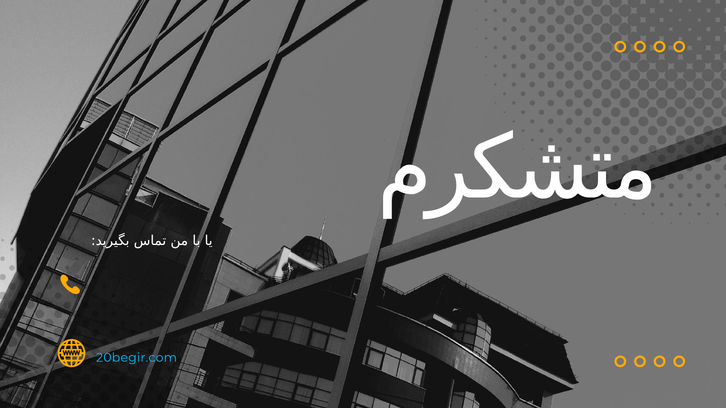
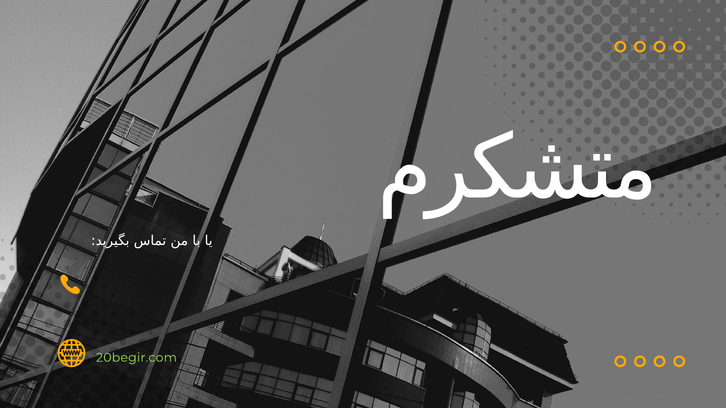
20begir.com colour: light blue -> light green
